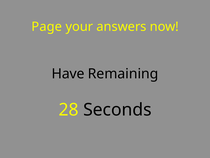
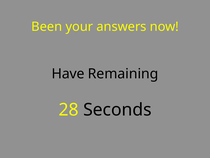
Page: Page -> Been
